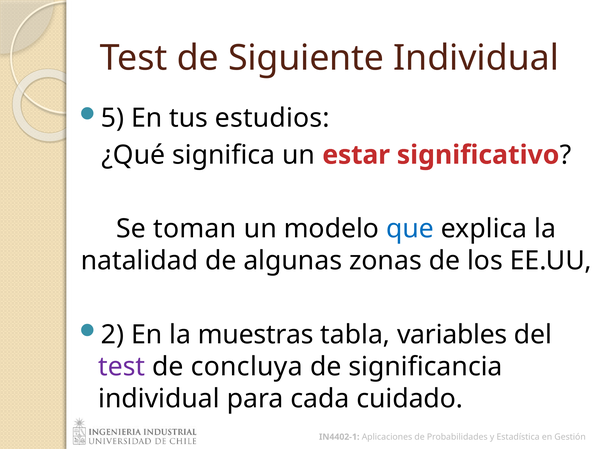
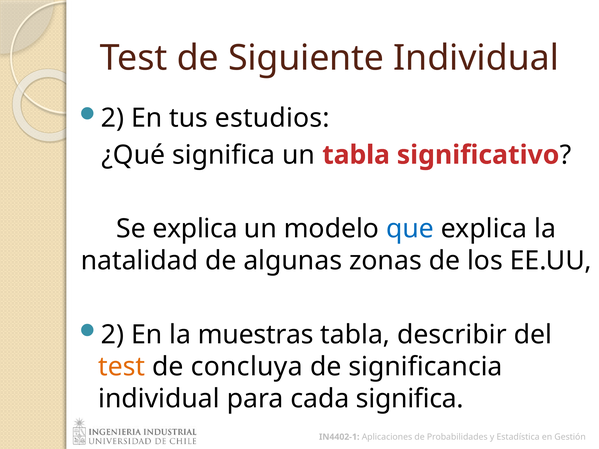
5 at (113, 118): 5 -> 2
un estar: estar -> tabla
Se toman: toman -> explica
variables: variables -> describir
test at (122, 367) colour: purple -> orange
cada cuidado: cuidado -> significa
